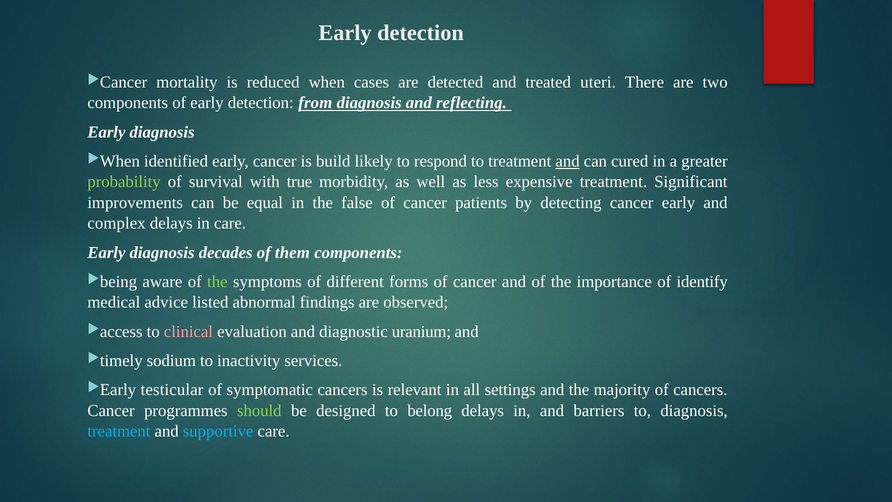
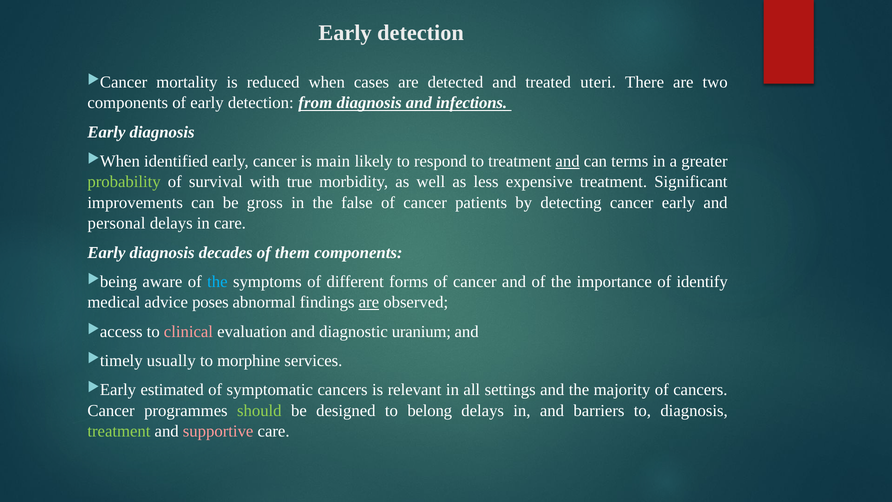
reflecting: reflecting -> infections
build: build -> main
cured: cured -> terms
equal: equal -> gross
complex: complex -> personal
the at (217, 282) colour: light green -> light blue
listed: listed -> poses
are at (369, 302) underline: none -> present
sodium: sodium -> usually
inactivity: inactivity -> morphine
testicular: testicular -> estimated
treatment at (119, 431) colour: light blue -> light green
supportive colour: light blue -> pink
